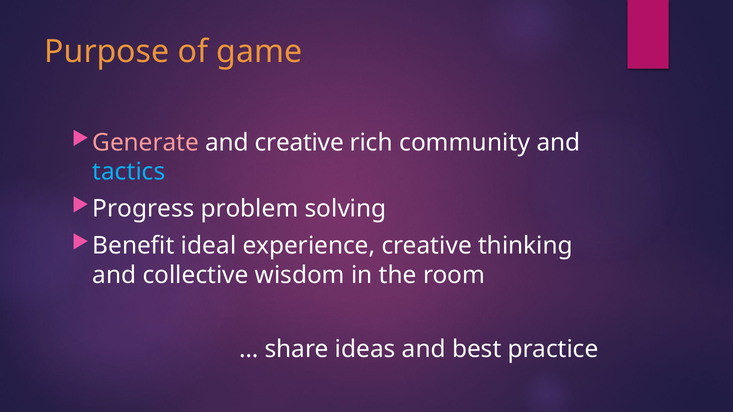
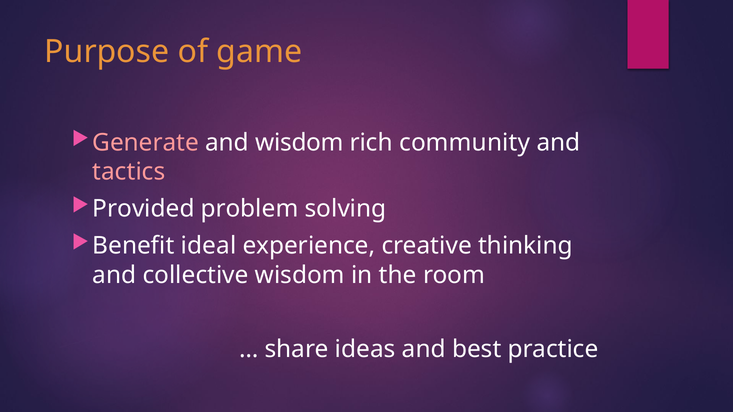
and creative: creative -> wisdom
tactics colour: light blue -> pink
Progress: Progress -> Provided
